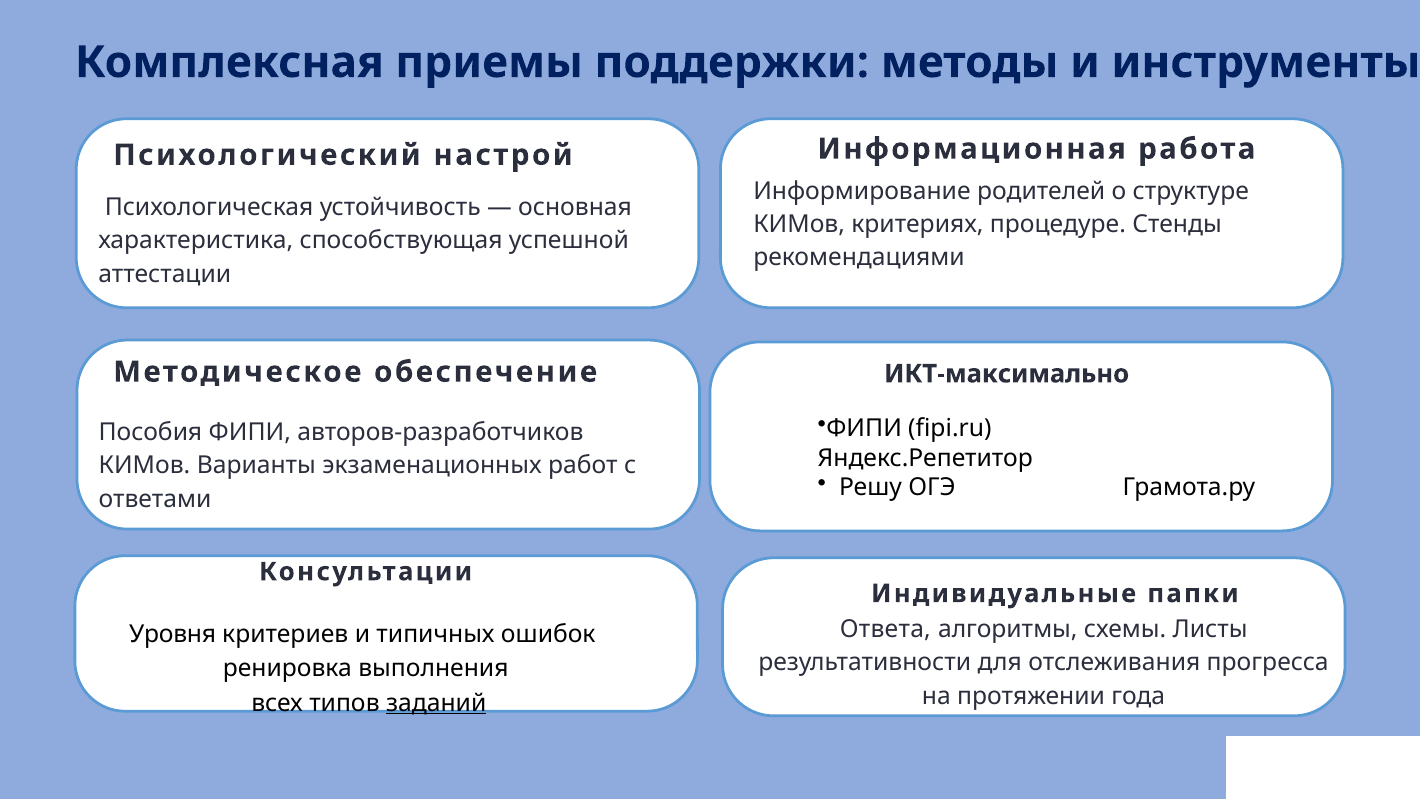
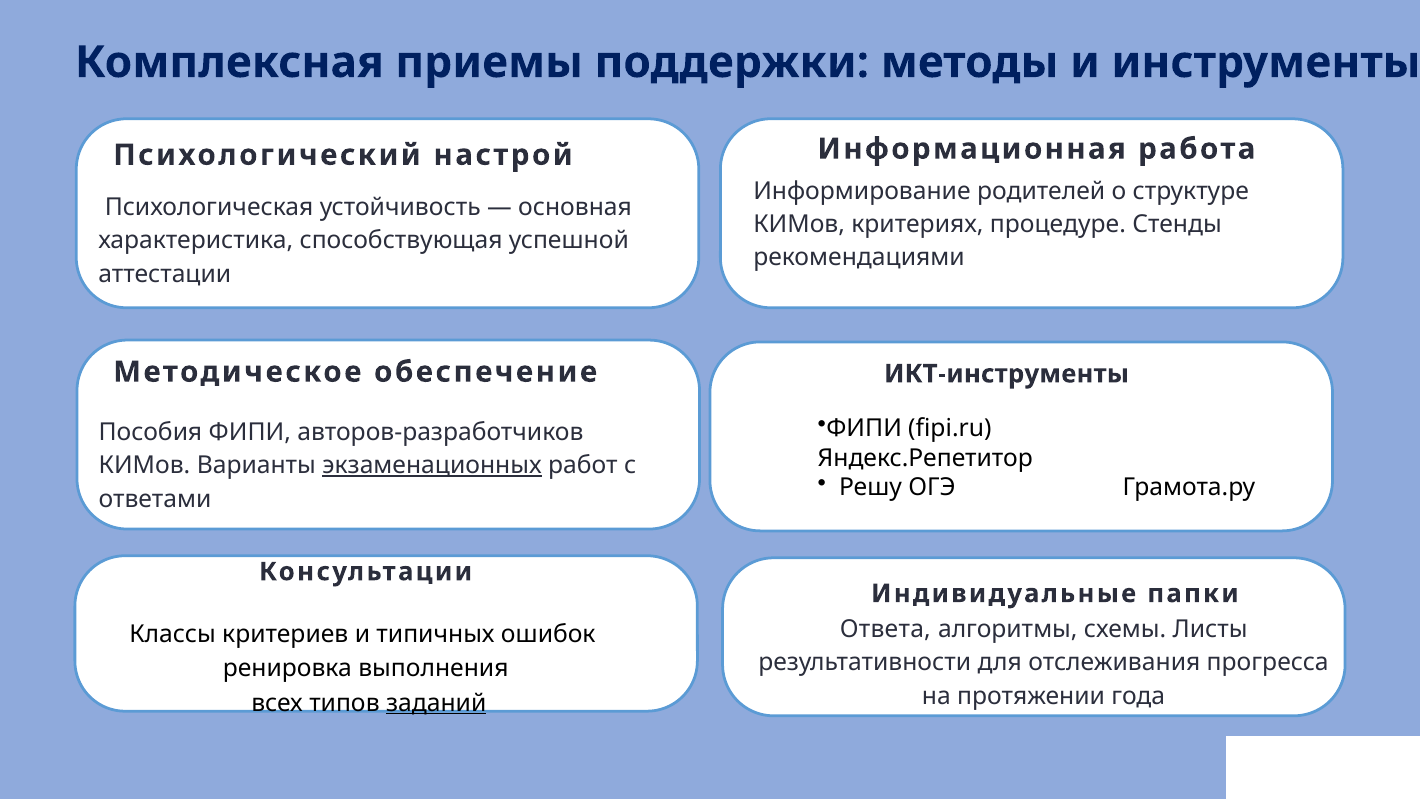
ИКТ-максимально: ИКТ-максимально -> ИКТ-инструменты
экзаменационных underline: none -> present
Уровня: Уровня -> Классы
